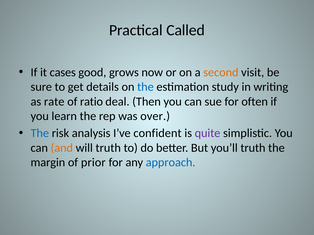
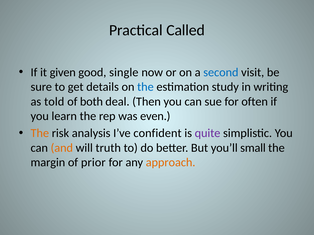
cases: cases -> given
grows: grows -> single
second colour: orange -> blue
rate: rate -> told
ratio: ratio -> both
over: over -> even
The at (40, 133) colour: blue -> orange
you’ll truth: truth -> small
approach colour: blue -> orange
